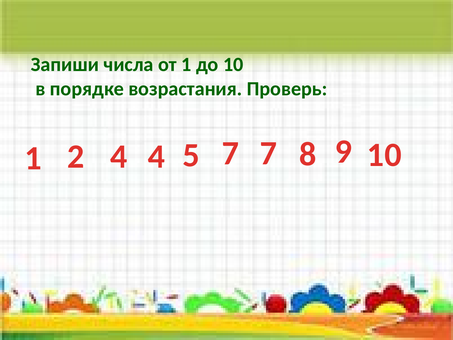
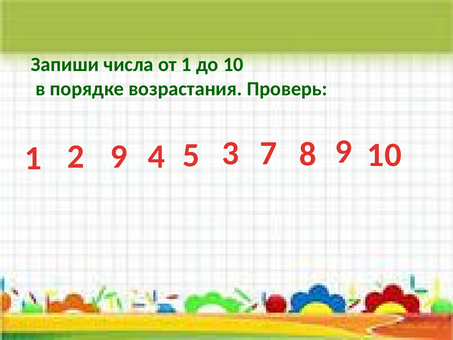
2 4: 4 -> 9
5 7: 7 -> 3
